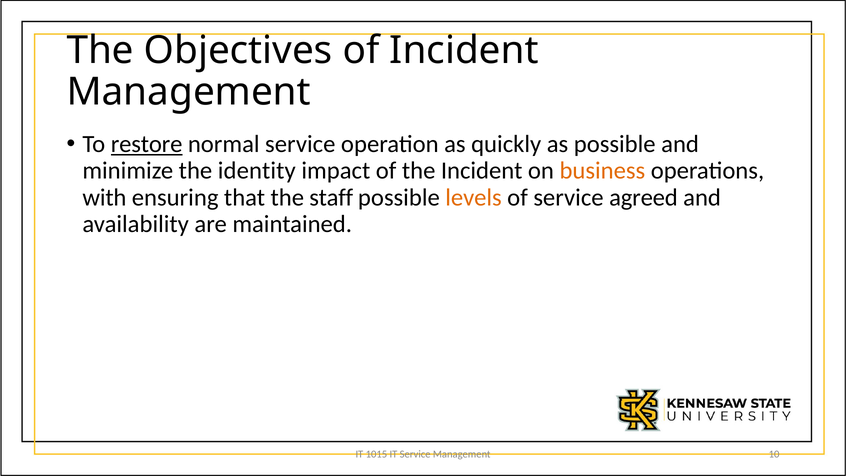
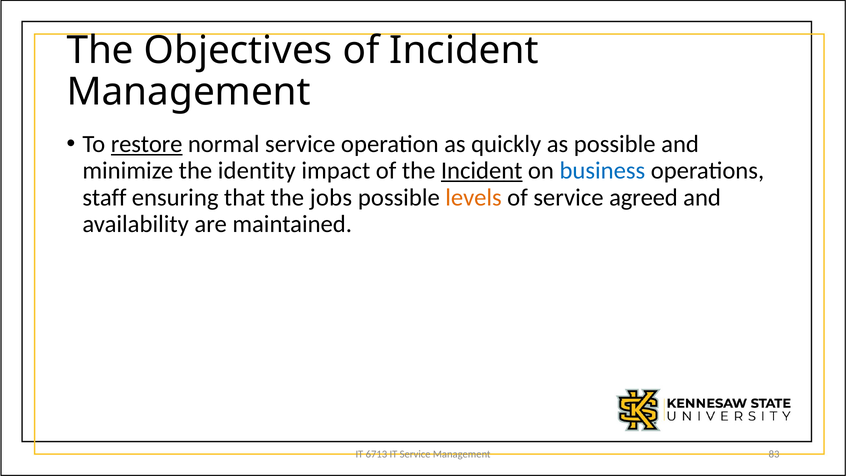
Incident at (482, 171) underline: none -> present
business colour: orange -> blue
with: with -> staff
staff: staff -> jobs
1015: 1015 -> 6713
10: 10 -> 83
